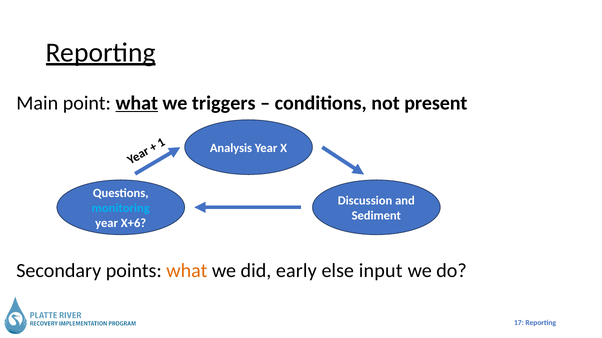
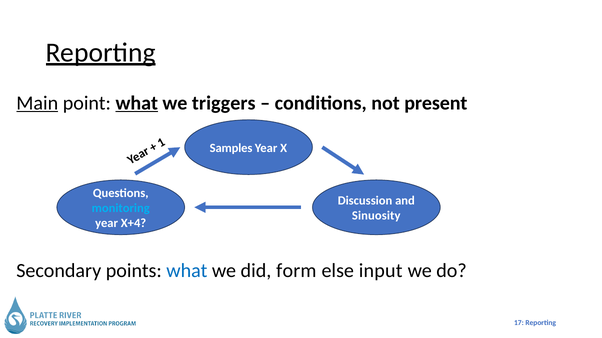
Main underline: none -> present
Analysis: Analysis -> Samples
Sediment: Sediment -> Sinuosity
X+6: X+6 -> X+4
what at (187, 271) colour: orange -> blue
early: early -> form
